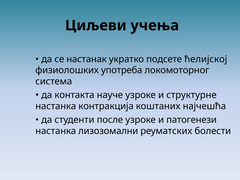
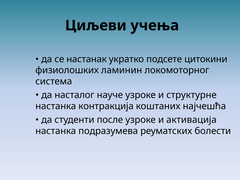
ћелијској: ћелијској -> цитокини
употреба: употреба -> ламинин
контакта: контакта -> насталог
патогенези: патогенези -> активација
лизозомални: лизозомални -> подразумева
